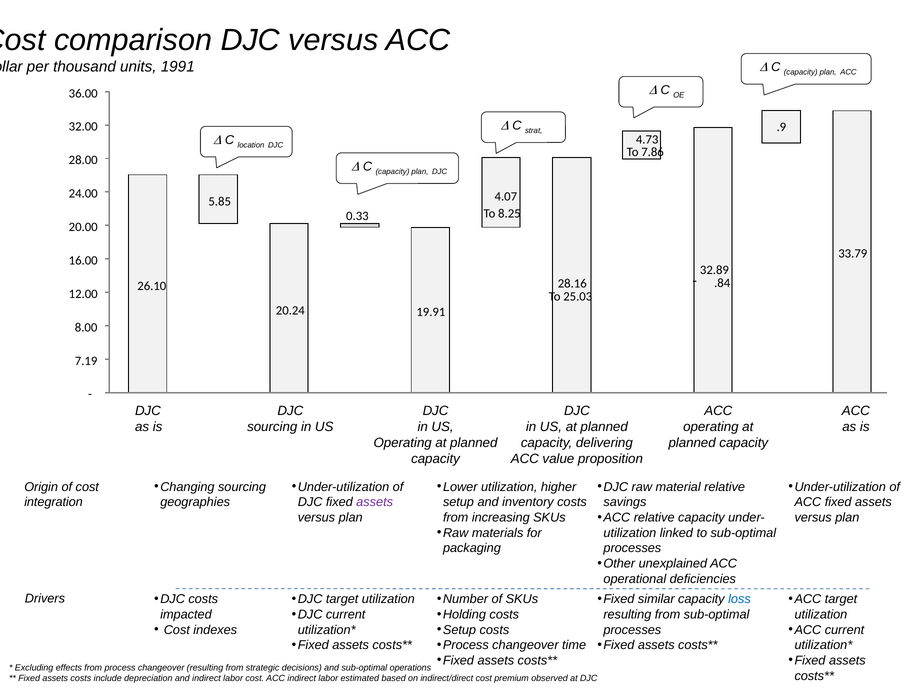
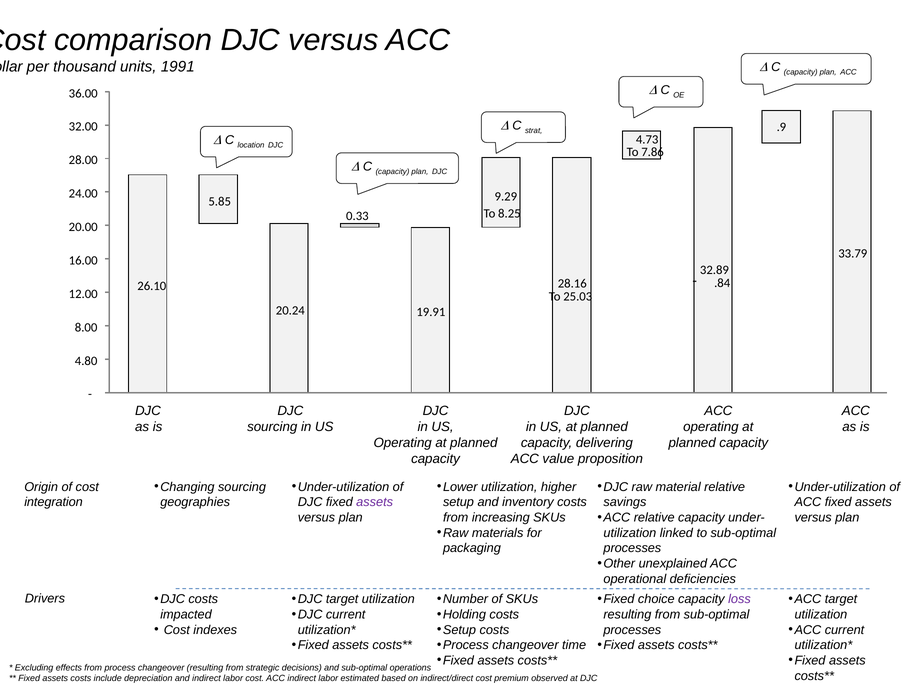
4.07: 4.07 -> 9.29
7.19: 7.19 -> 4.80
similar: similar -> choice
loss colour: blue -> purple
